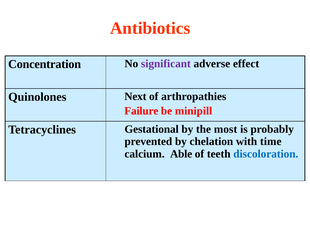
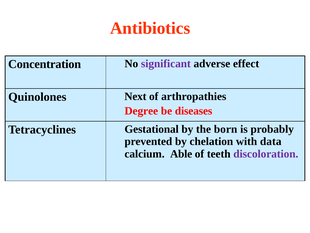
Failure: Failure -> Degree
minipill: minipill -> diseases
most: most -> born
time: time -> data
discoloration colour: blue -> purple
